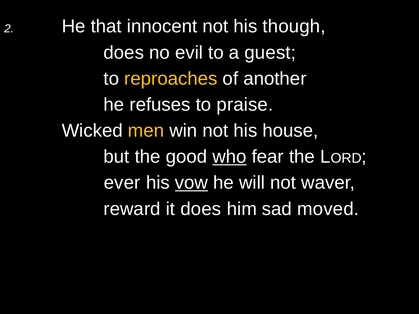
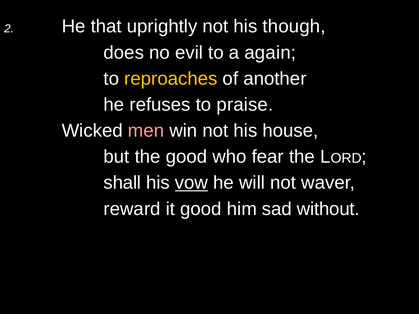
innocent: innocent -> uprightly
guest: guest -> again
men colour: yellow -> pink
who underline: present -> none
ever: ever -> shall
it does: does -> good
moved: moved -> without
